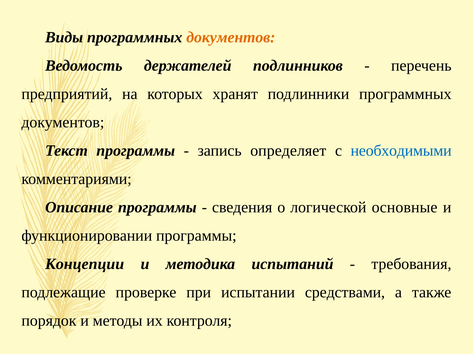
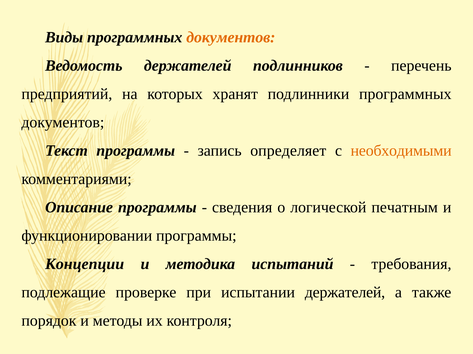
необходимыми colour: blue -> orange
основные: основные -> печатным
испытании средствами: средствами -> держателей
